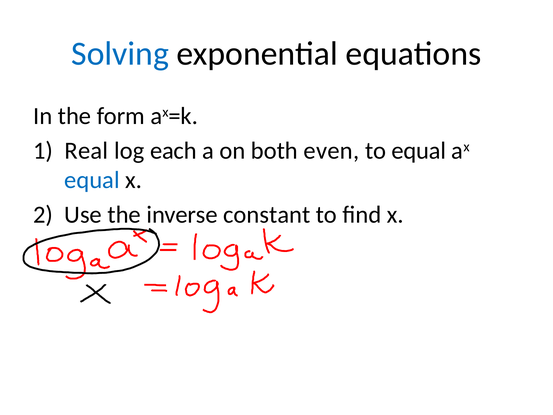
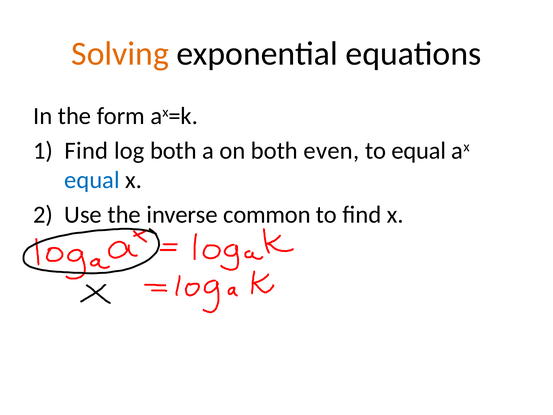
Solving colour: blue -> orange
Real at (86, 150): Real -> Find
log each: each -> both
constant: constant -> common
